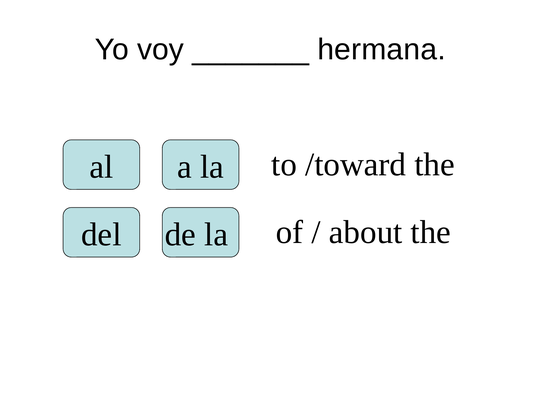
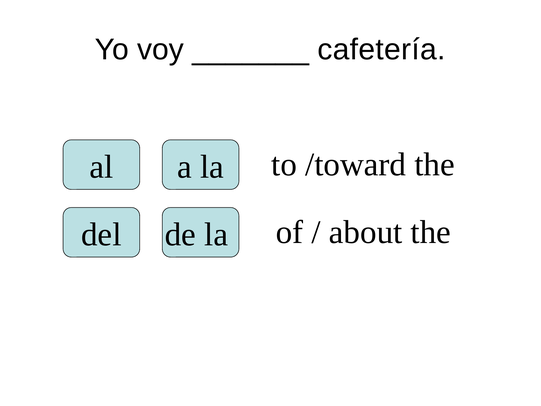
hermana: hermana -> cafetería
